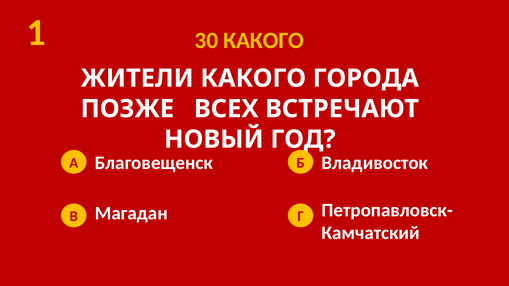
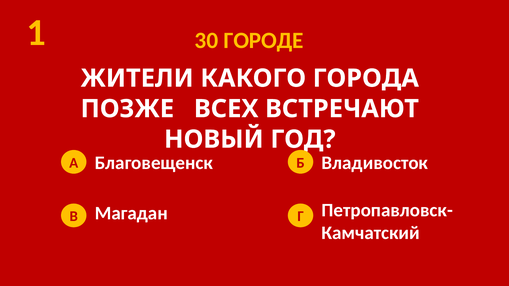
30 КАКОГО: КАКОГО -> ГОРОДЕ
